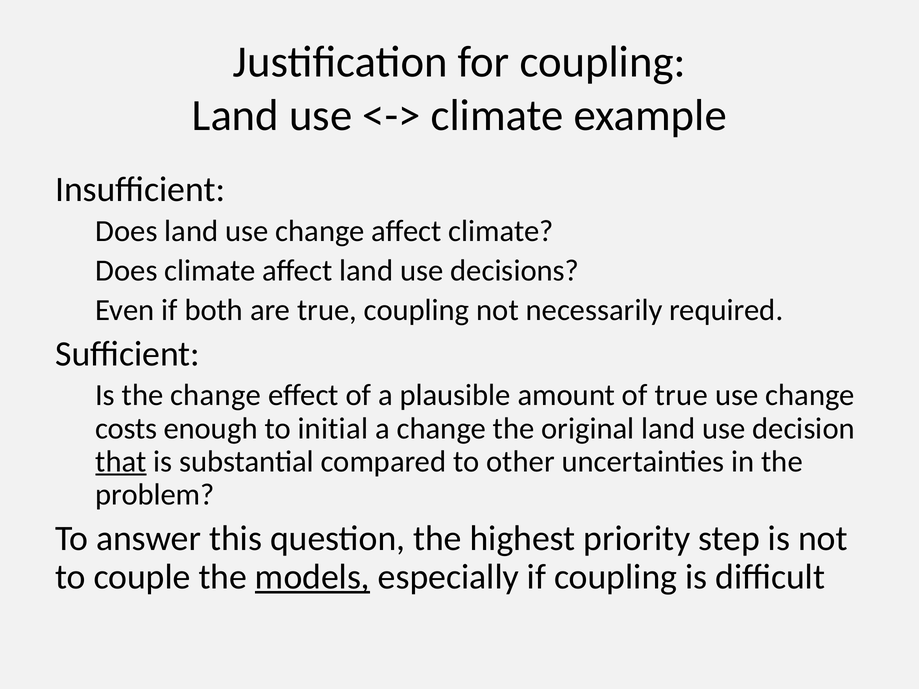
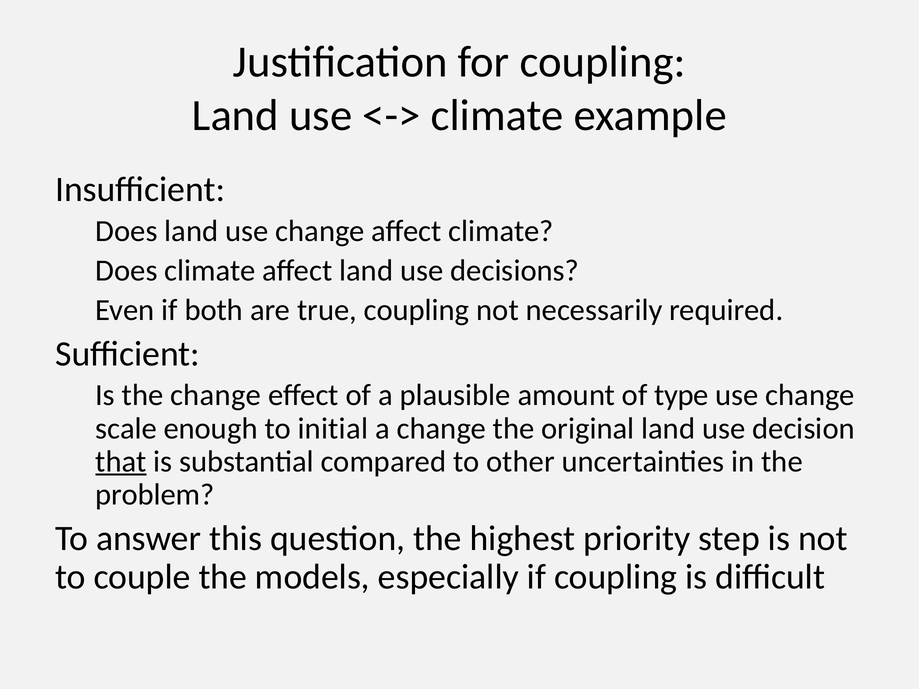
of true: true -> type
costs: costs -> scale
models underline: present -> none
